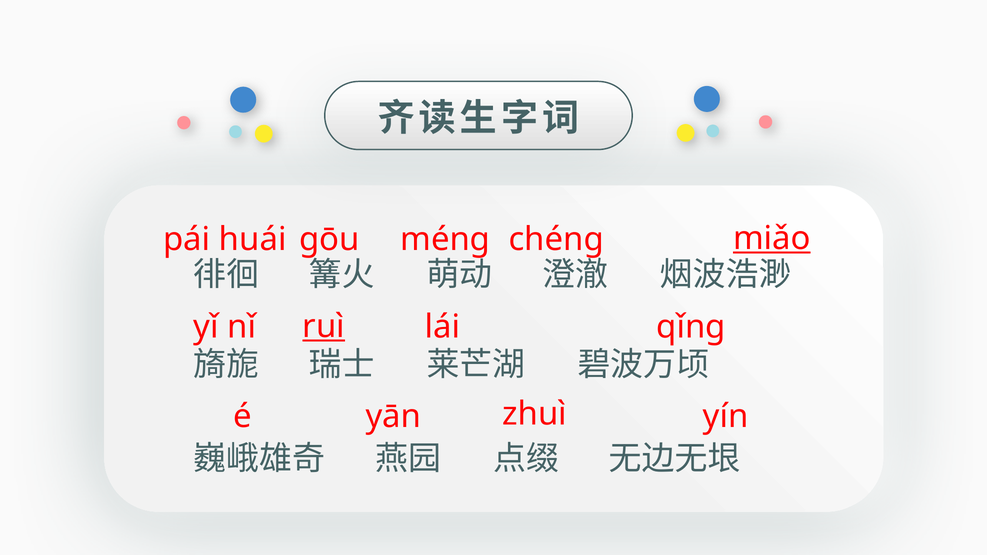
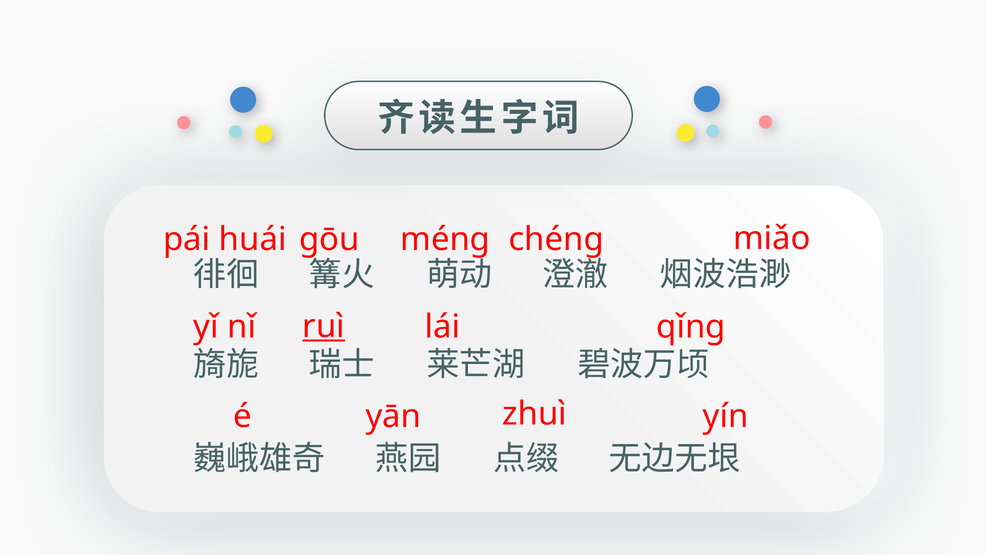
miǎo underline: present -> none
